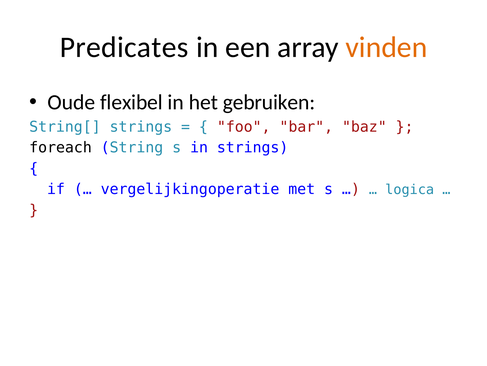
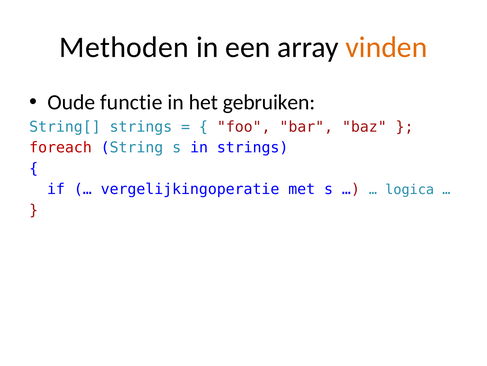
Predicates: Predicates -> Methoden
flexibel: flexibel -> functie
foreach colour: black -> red
